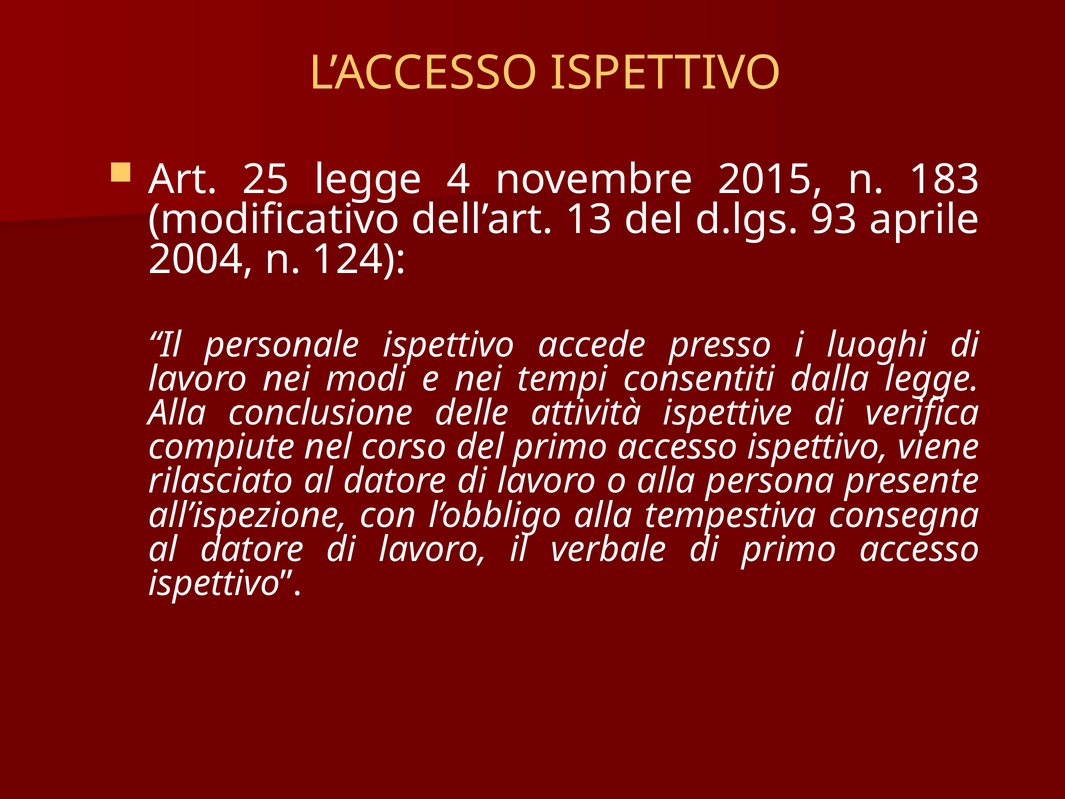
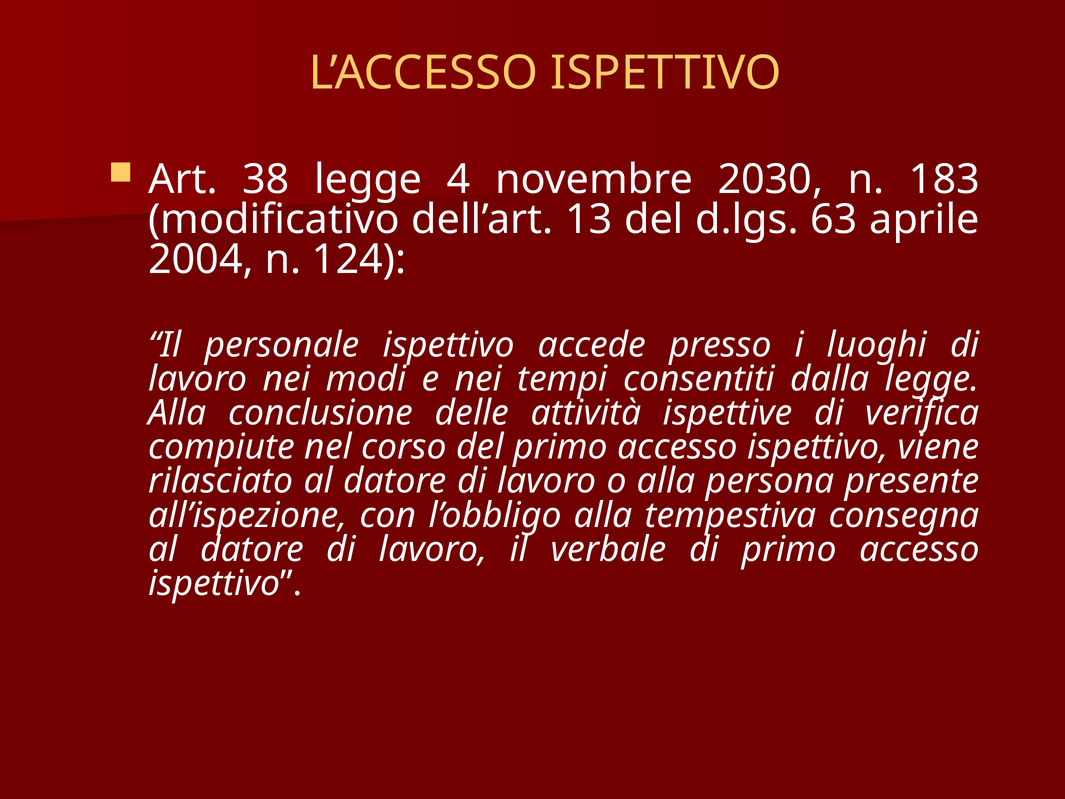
25: 25 -> 38
2015: 2015 -> 2030
93: 93 -> 63
